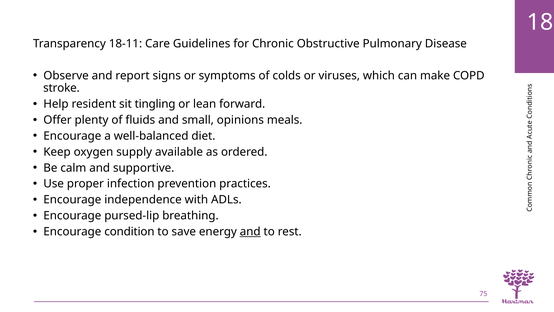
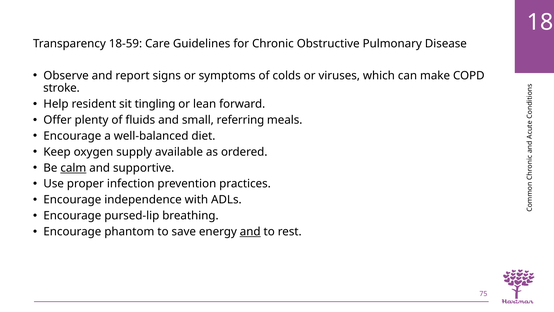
18-11: 18-11 -> 18-59
opinions: opinions -> referring
calm underline: none -> present
condition: condition -> phantom
